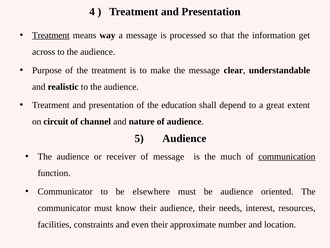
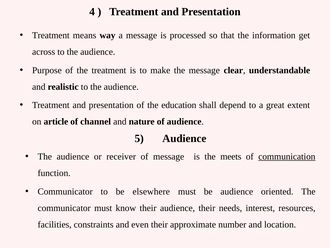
Treatment at (51, 35) underline: present -> none
circuit: circuit -> article
much: much -> meets
